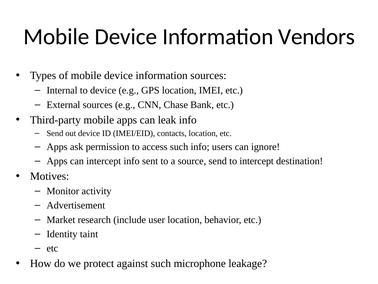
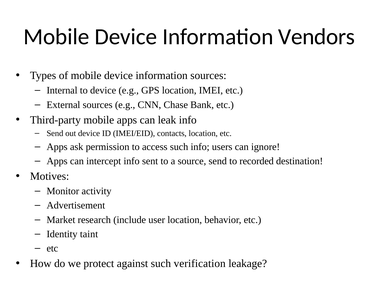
to intercept: intercept -> recorded
microphone: microphone -> verification
